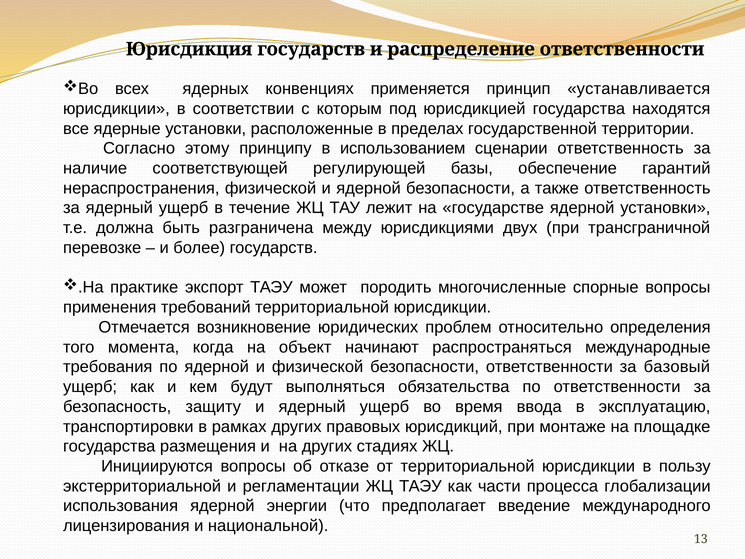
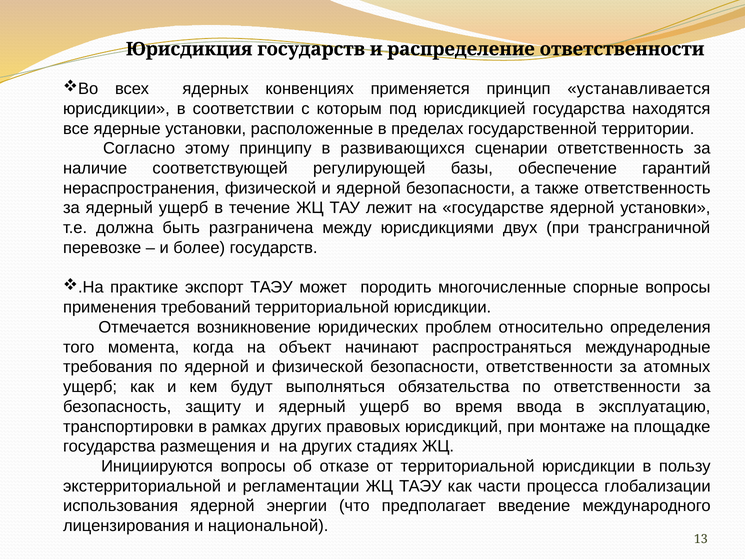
использованием: использованием -> развивающихся
базовый: базовый -> атомных
